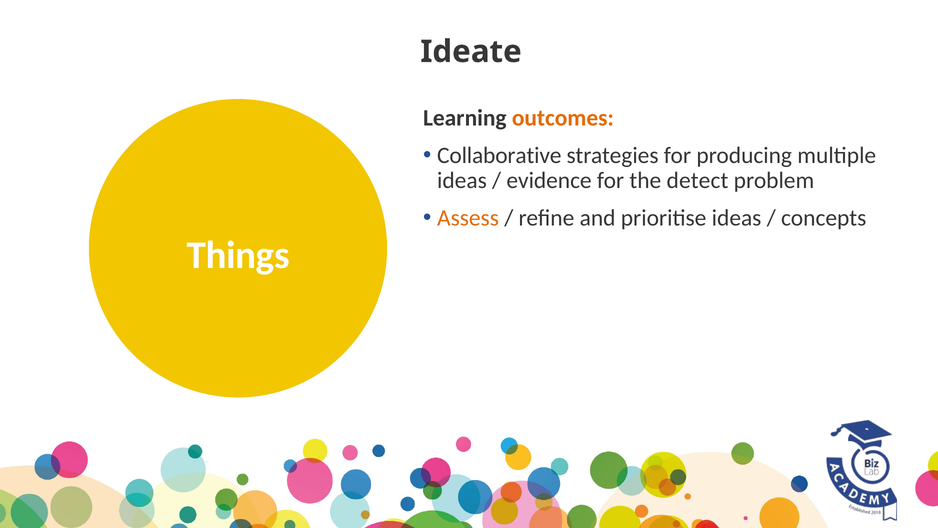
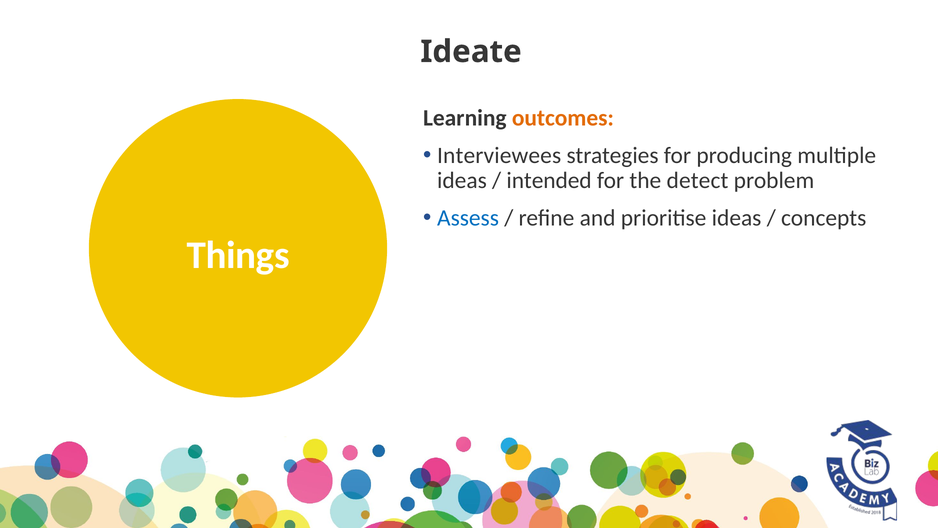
Collaborative: Collaborative -> Interviewees
evidence: evidence -> intended
Assess colour: orange -> blue
